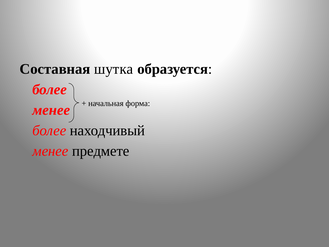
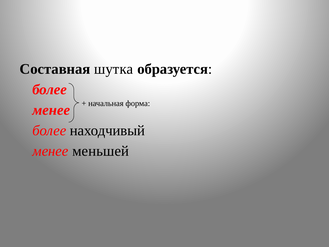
предмете: предмете -> меньшей
